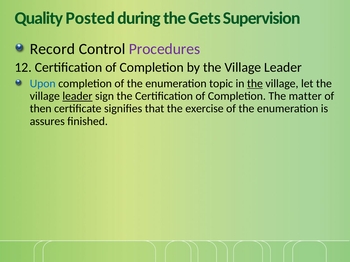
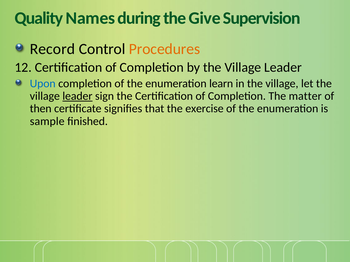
Posted: Posted -> Names
Gets: Gets -> Give
Procedures colour: purple -> orange
topic: topic -> learn
the at (255, 84) underline: present -> none
assures: assures -> sample
